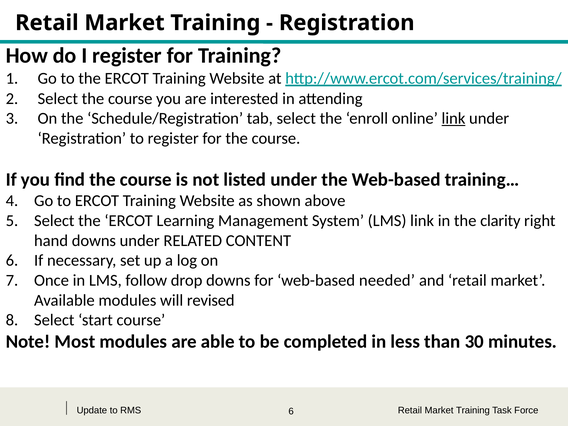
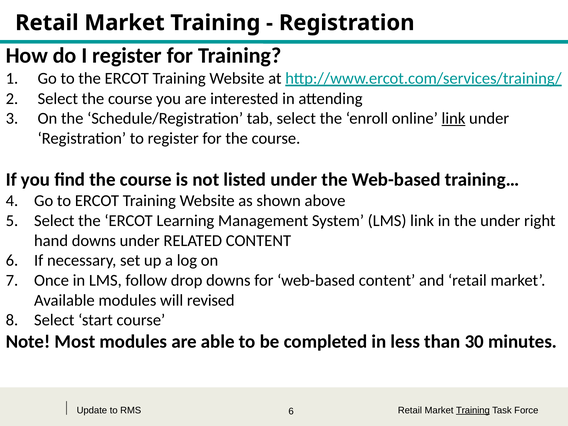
the clarity: clarity -> under
web-based needed: needed -> content
Training at (473, 410) underline: none -> present
